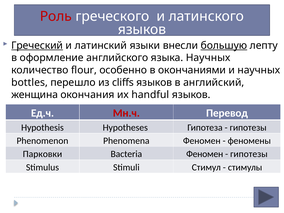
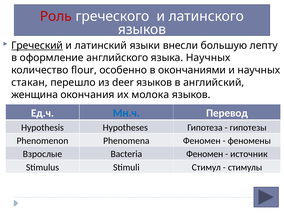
большую underline: present -> none
bottles: bottles -> стакан
cliffs: cliffs -> deer
handful: handful -> молока
Мн.ч colour: red -> blue
Парковки: Парковки -> Взрослые
гипотезы at (249, 154): гипотезы -> источник
